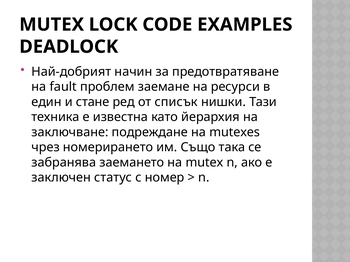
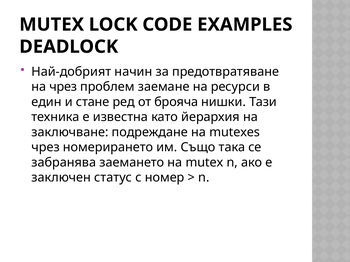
на fault: fault -> чрез
списък: списък -> брояча
